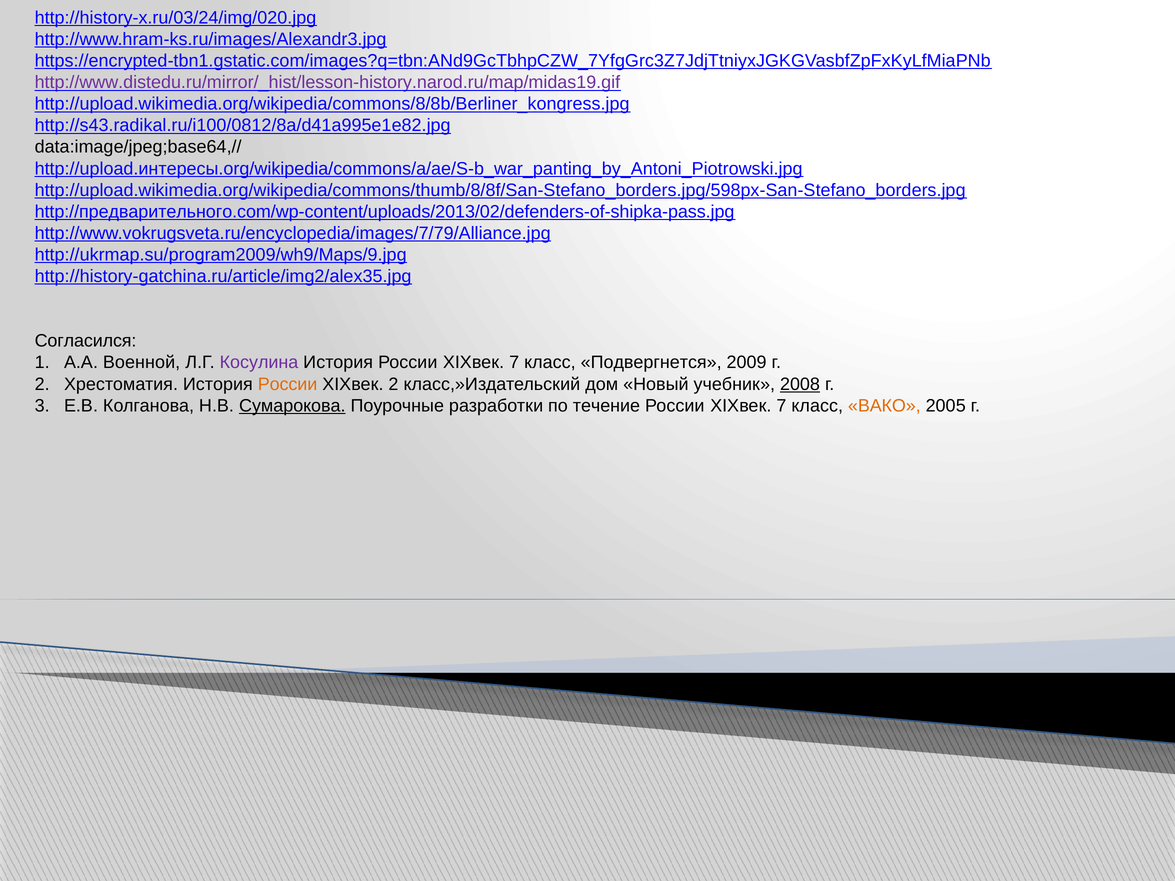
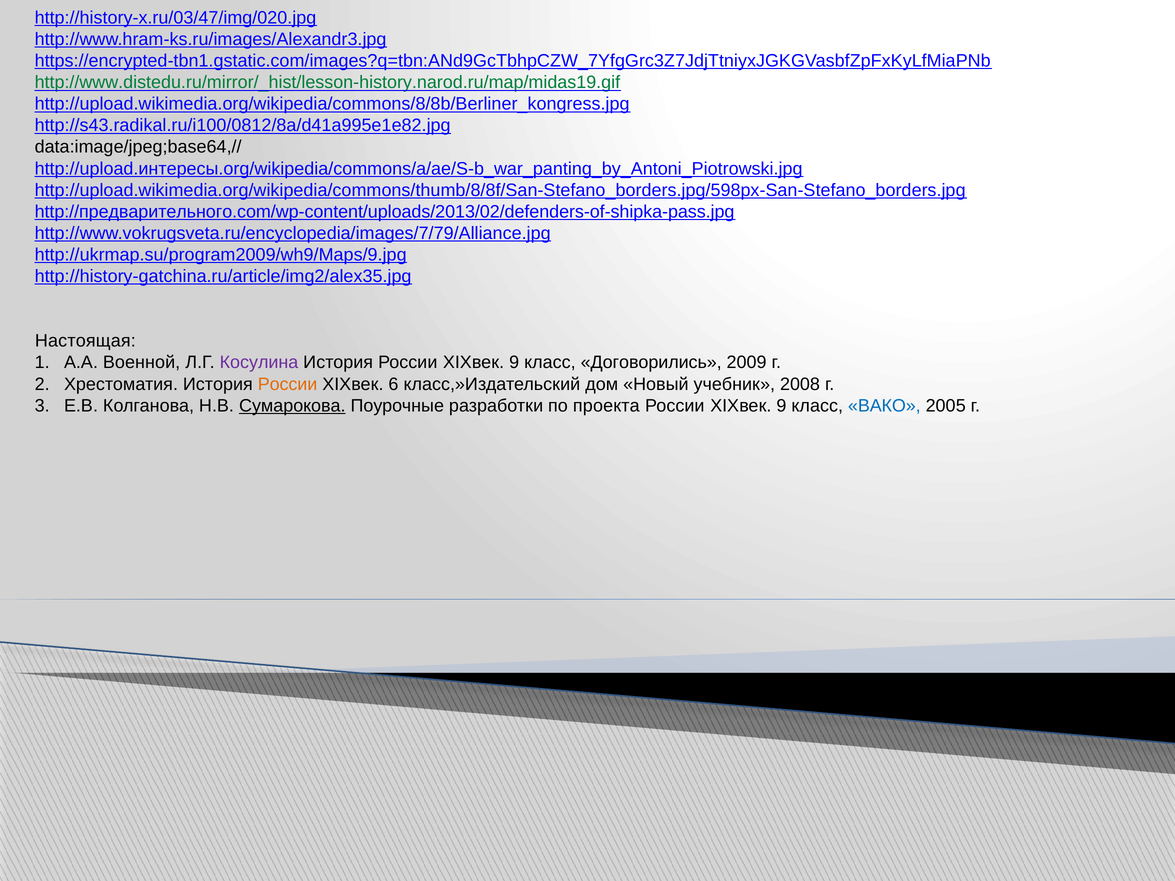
http://history-x.ru/03/24/img/020.jpg: http://history-x.ru/03/24/img/020.jpg -> http://history-x.ru/03/47/img/020.jpg
http://www.distedu.ru/mirror/_hist/lesson-history.narod.ru/map/midas19.gif colour: purple -> green
Согласился: Согласился -> Настоящая
История России XIXвек 7: 7 -> 9
Подвергнется: Подвергнется -> Договорились
XIXвек 2: 2 -> 6
2008 underline: present -> none
течение: течение -> проекта
7 at (781, 406): 7 -> 9
ВАКО colour: orange -> blue
